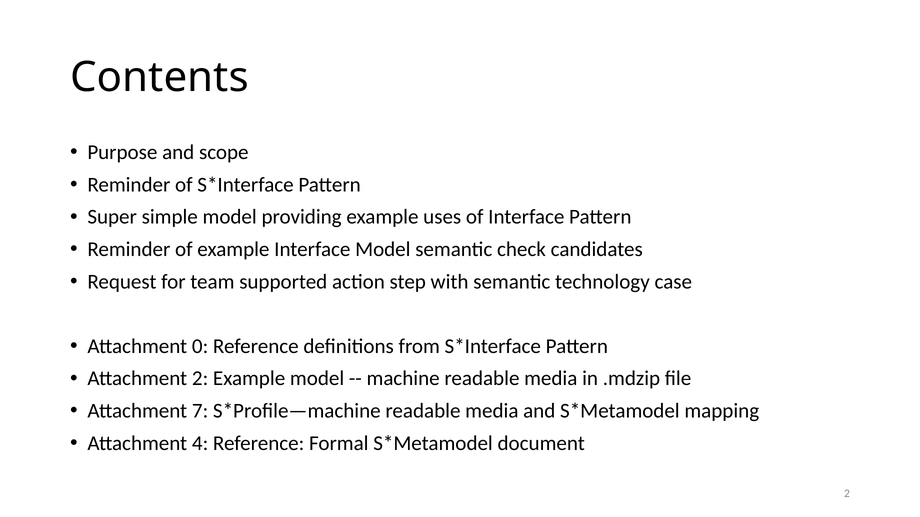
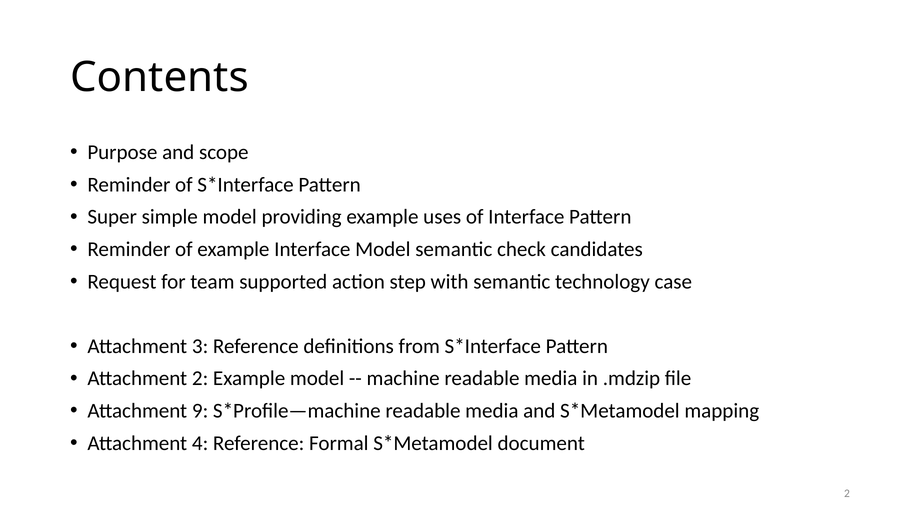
0: 0 -> 3
7: 7 -> 9
